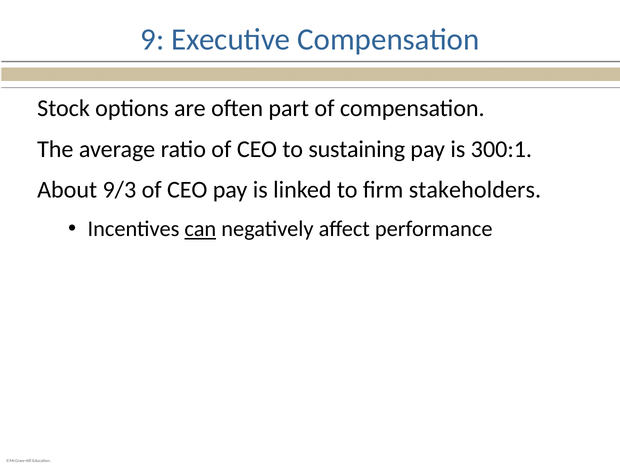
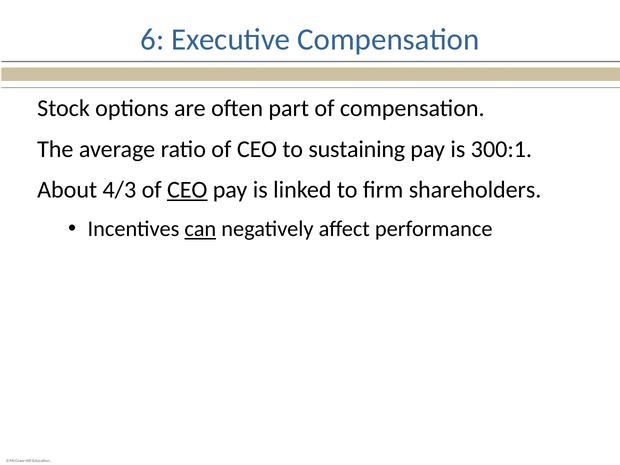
9: 9 -> 6
9/3: 9/3 -> 4/3
CEO at (187, 190) underline: none -> present
stakeholders: stakeholders -> shareholders
